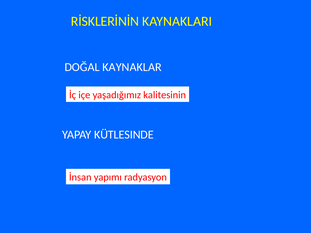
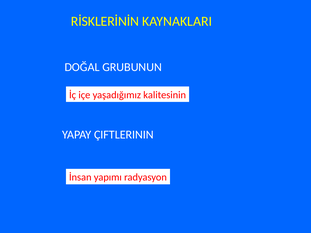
KAYNAKLAR: KAYNAKLAR -> GRUBUNUN
KÜTLESINDE: KÜTLESINDE -> ÇIFTLERININ
